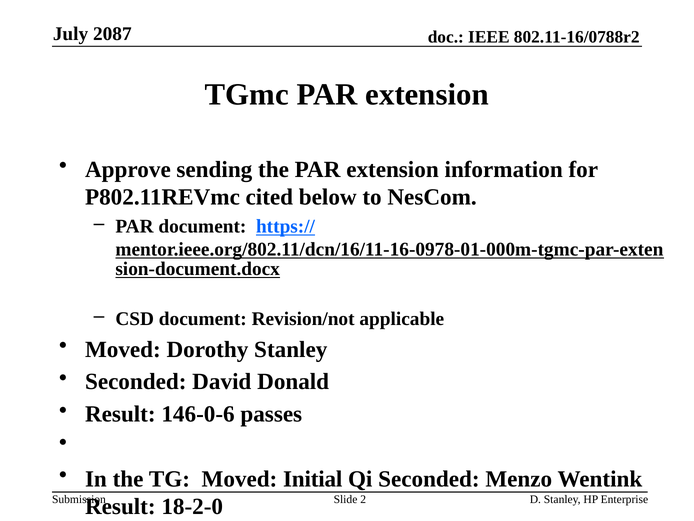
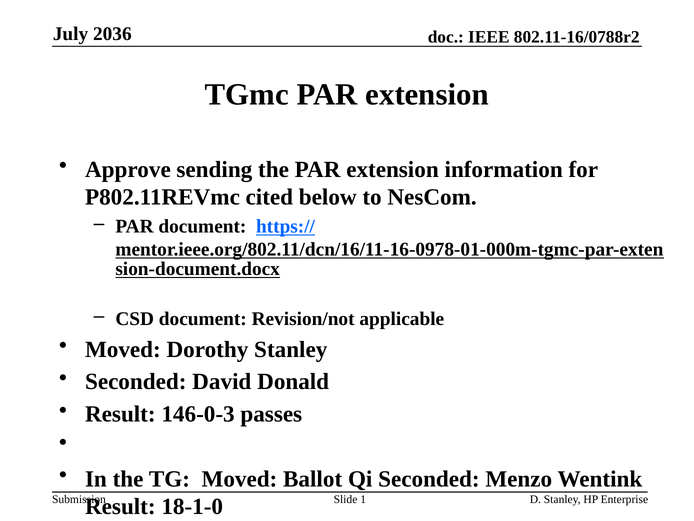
2087: 2087 -> 2036
146-0-6: 146-0-6 -> 146-0-3
Initial: Initial -> Ballot
18-2-0: 18-2-0 -> 18-1-0
2: 2 -> 1
